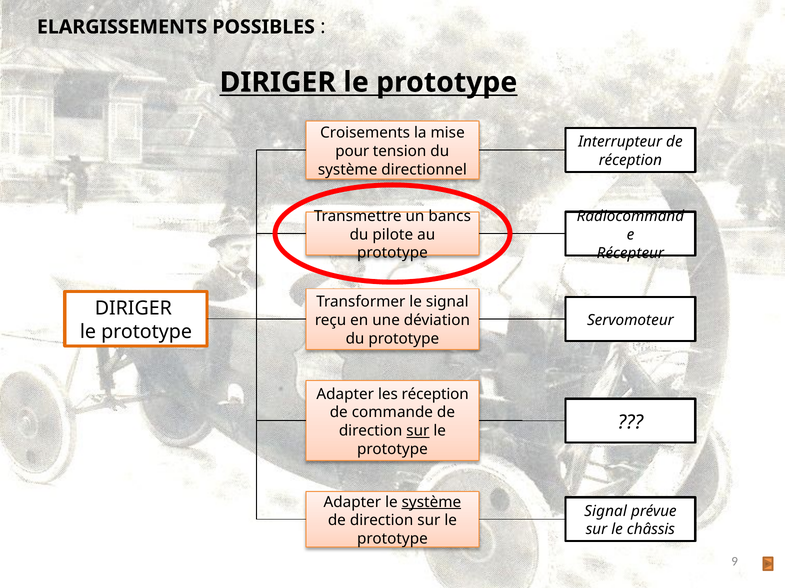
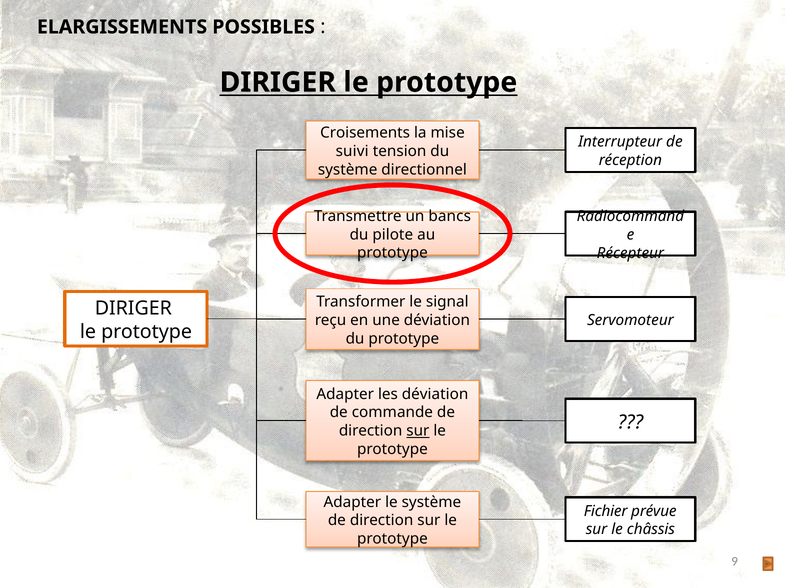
pour: pour -> suivi
les réception: réception -> déviation
système at (431, 503) underline: present -> none
Signal at (606, 512): Signal -> Fichier
